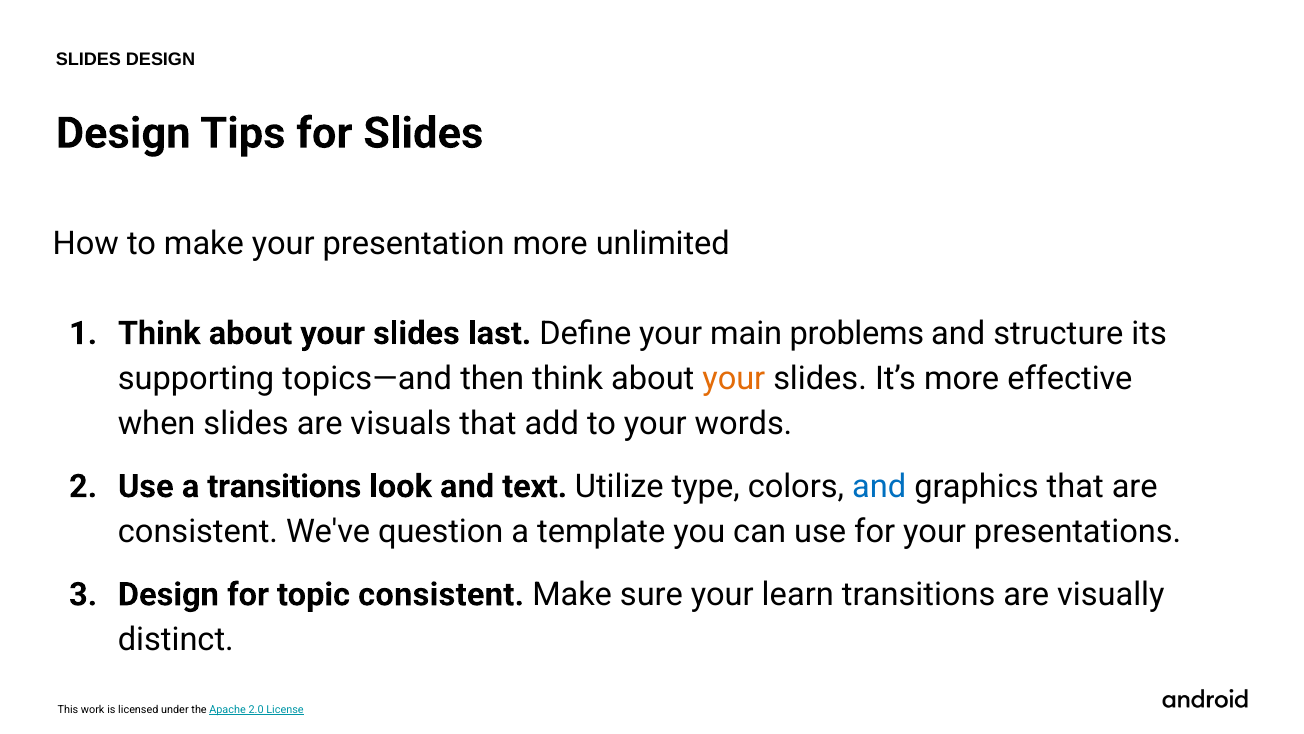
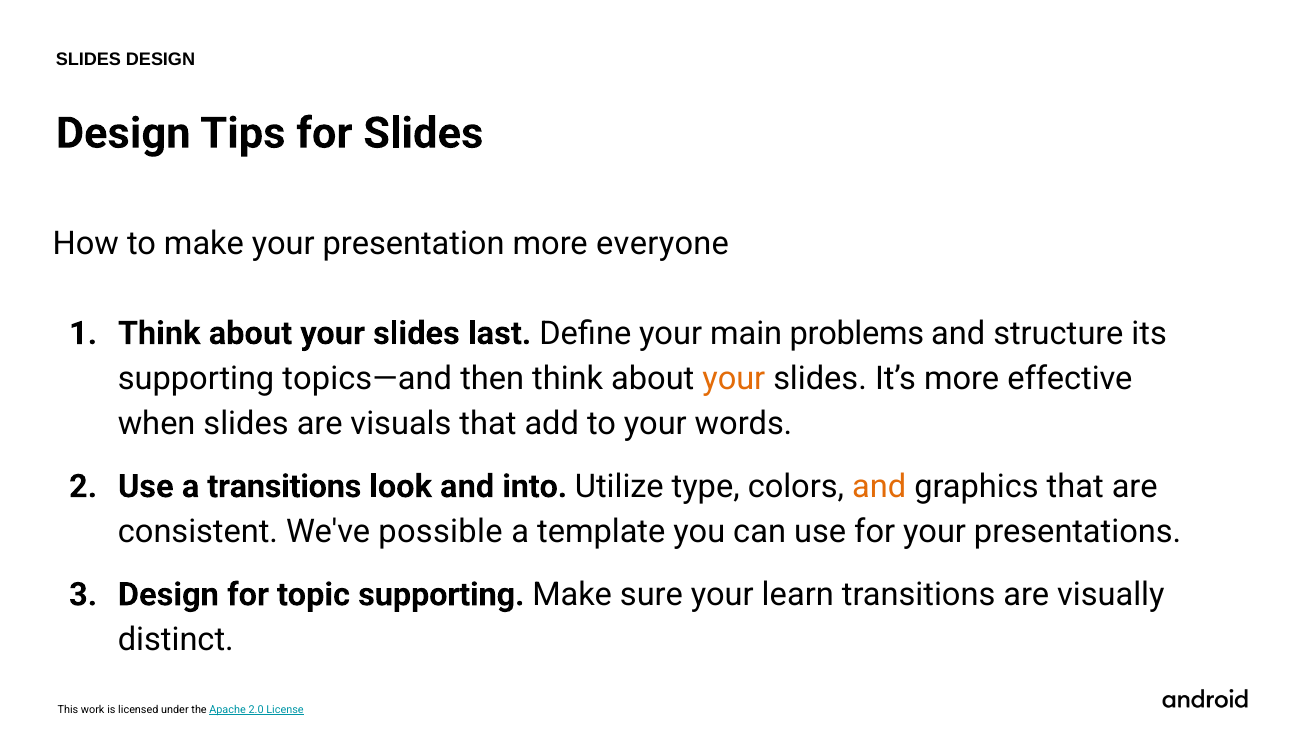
unlimited: unlimited -> everyone
text: text -> into
and at (879, 486) colour: blue -> orange
question: question -> possible
topic consistent: consistent -> supporting
